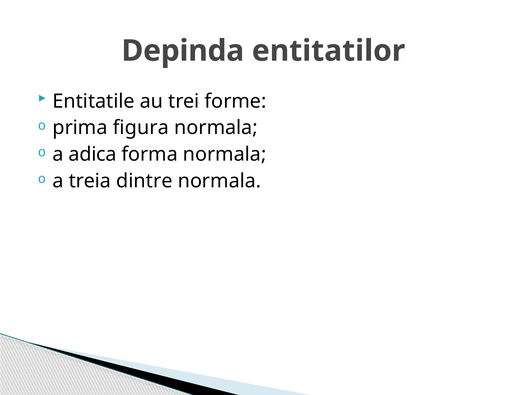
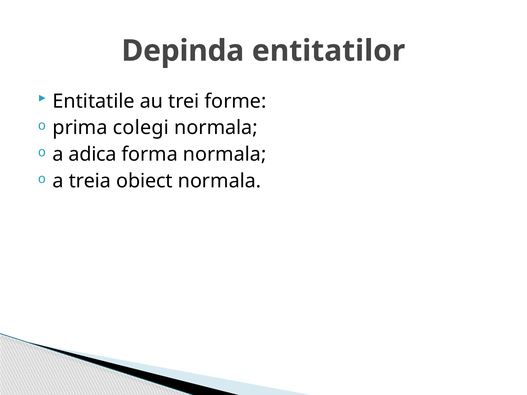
figura: figura -> colegi
dintre: dintre -> obiect
